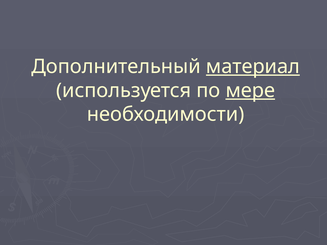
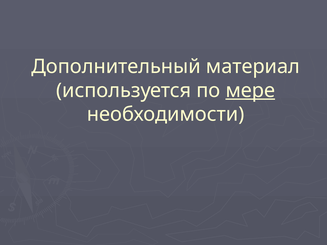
материал underline: present -> none
